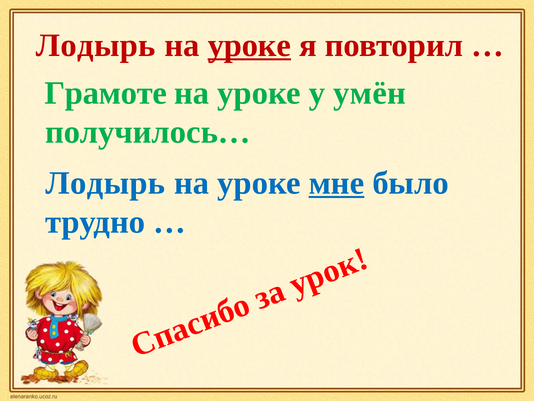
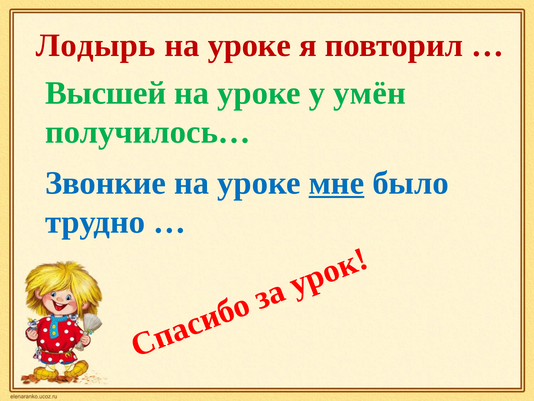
уроке at (249, 45) underline: present -> none
Грамоте: Грамоте -> Высшей
Лодырь at (105, 183): Лодырь -> Звонкие
